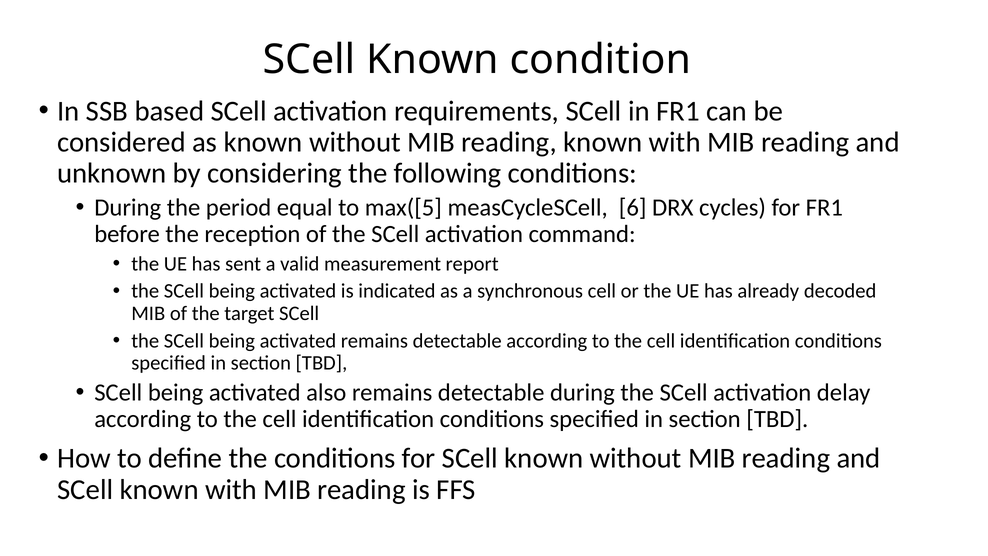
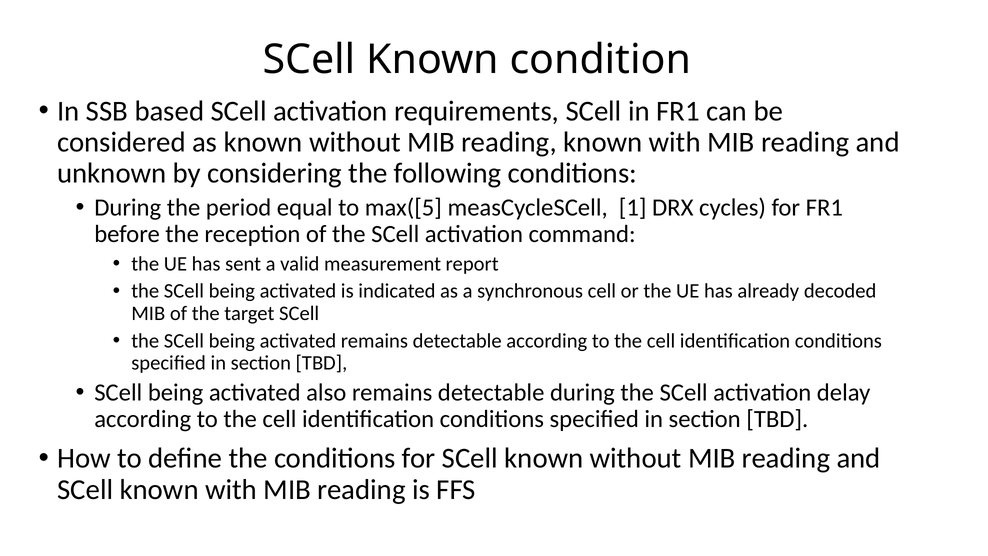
6: 6 -> 1
